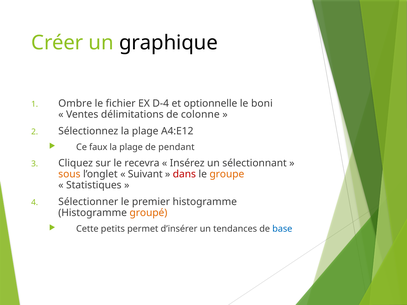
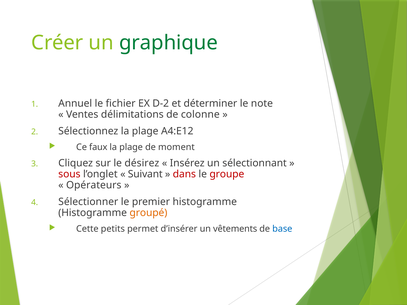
graphique colour: black -> green
Ombre: Ombre -> Annuel
D-4: D-4 -> D-2
optionnelle: optionnelle -> déterminer
boni: boni -> note
pendant: pendant -> moment
recevra: recevra -> désirez
sous colour: orange -> red
groupe colour: orange -> red
Statistiques: Statistiques -> Opérateurs
tendances: tendances -> vêtements
